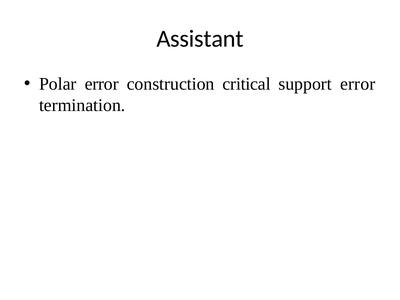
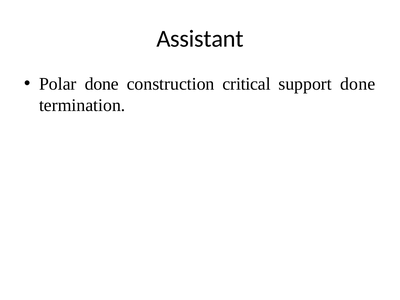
Polar error: error -> done
support error: error -> done
